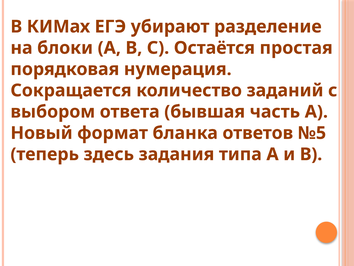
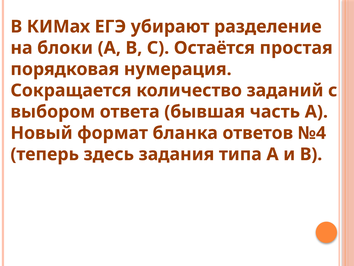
№5: №5 -> №4
